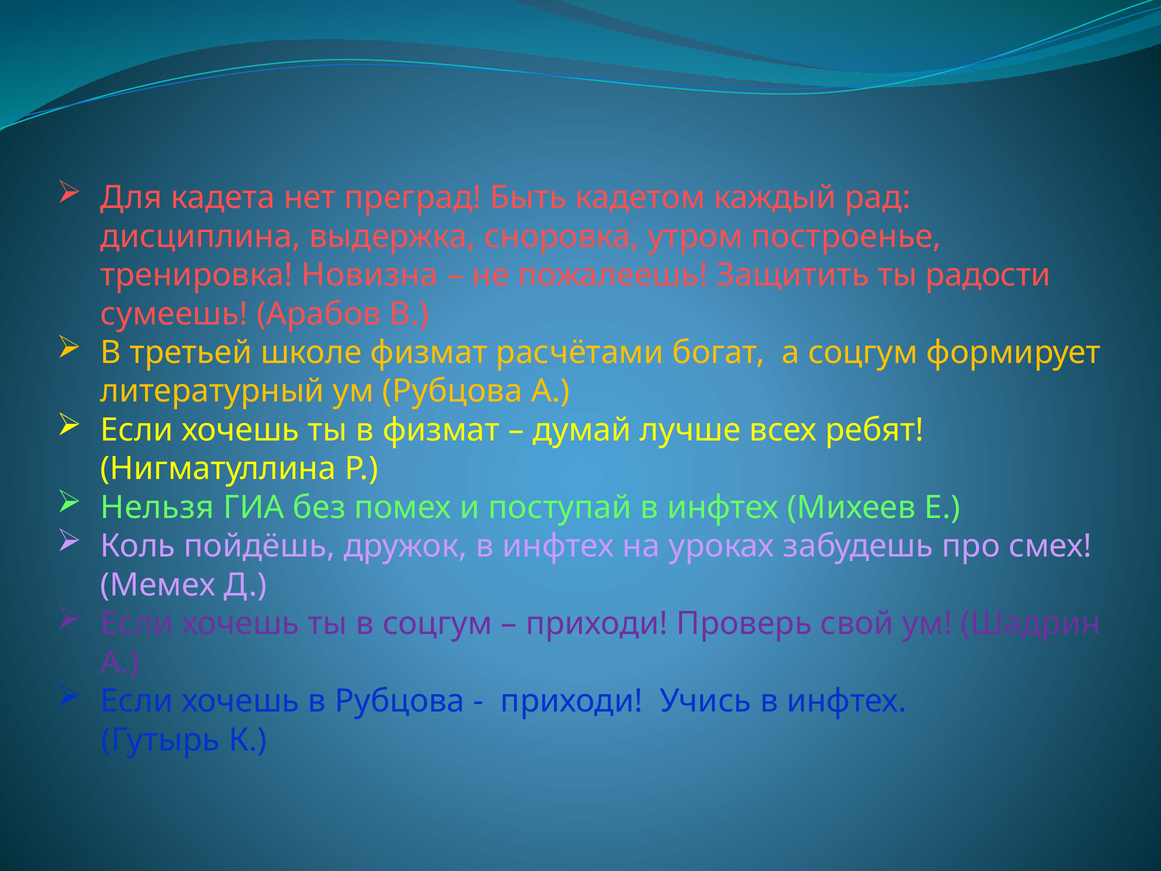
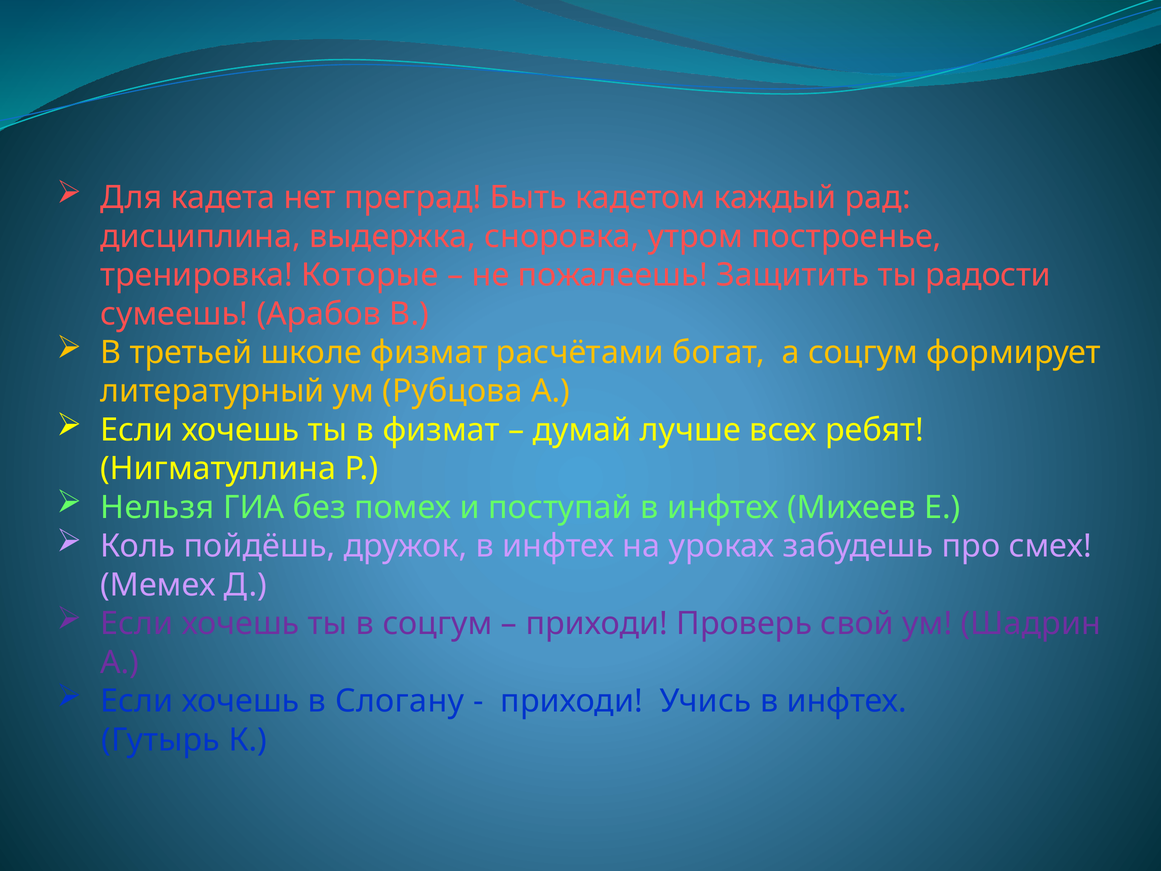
Новизна: Новизна -> Которые
в Рубцова: Рубцова -> Слогану
